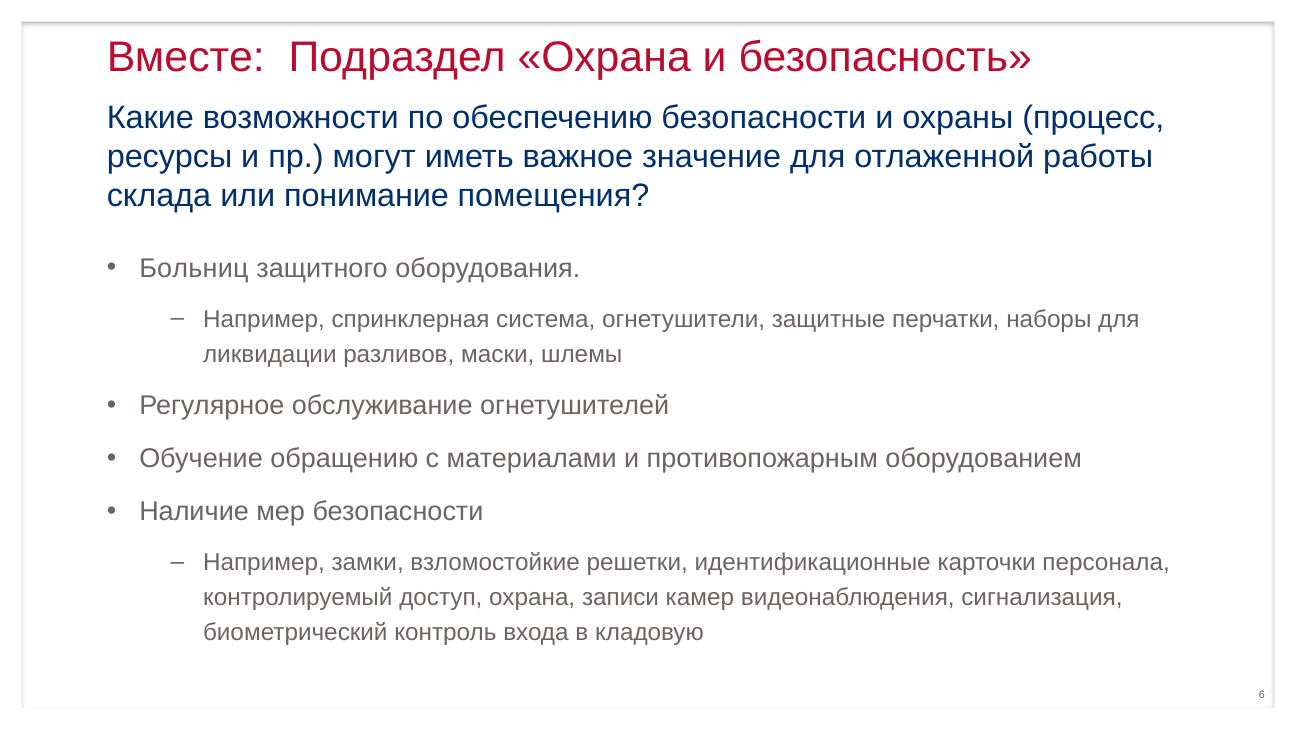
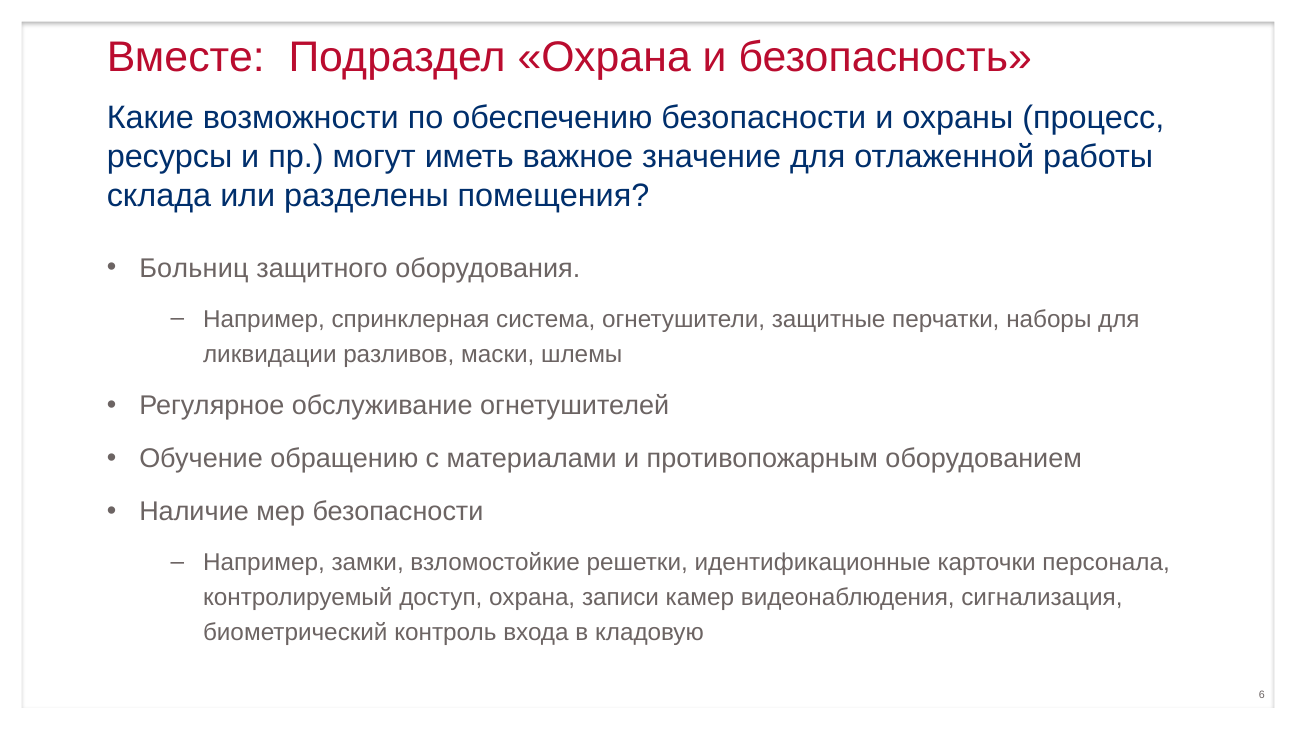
понимание: понимание -> разделены
